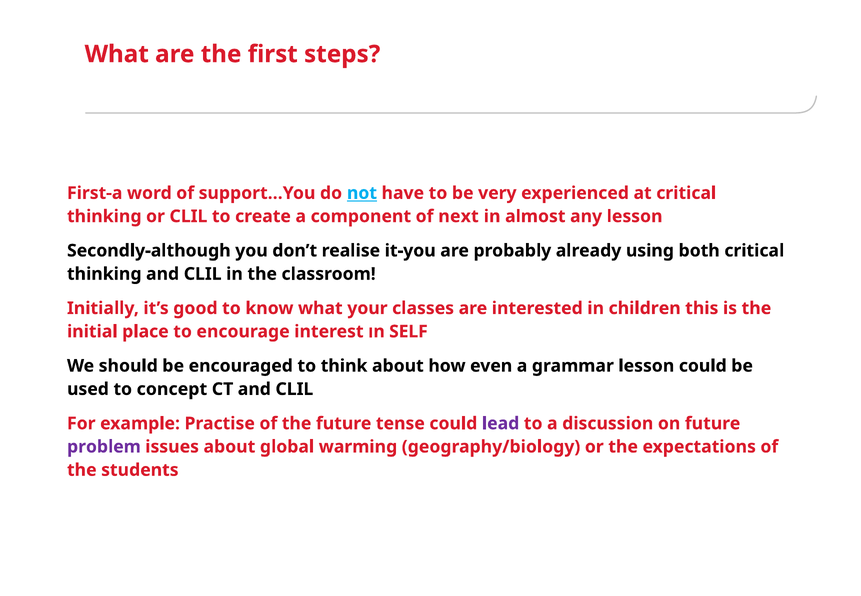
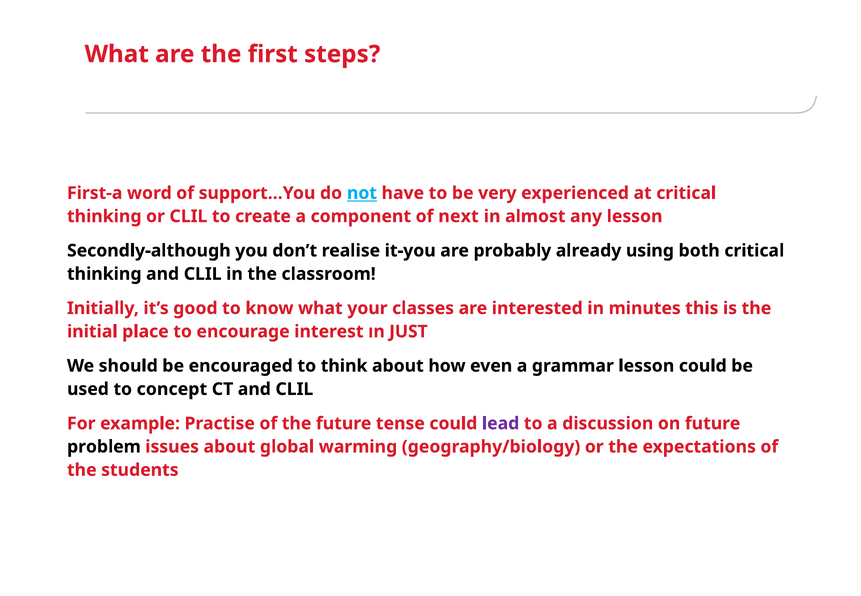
children: children -> minutes
SELF: SELF -> JUST
problem colour: purple -> black
